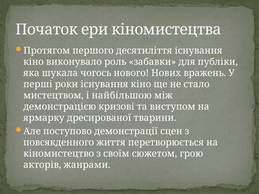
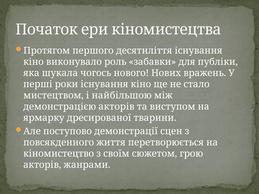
демонстрацією кризові: кризові -> акторів
